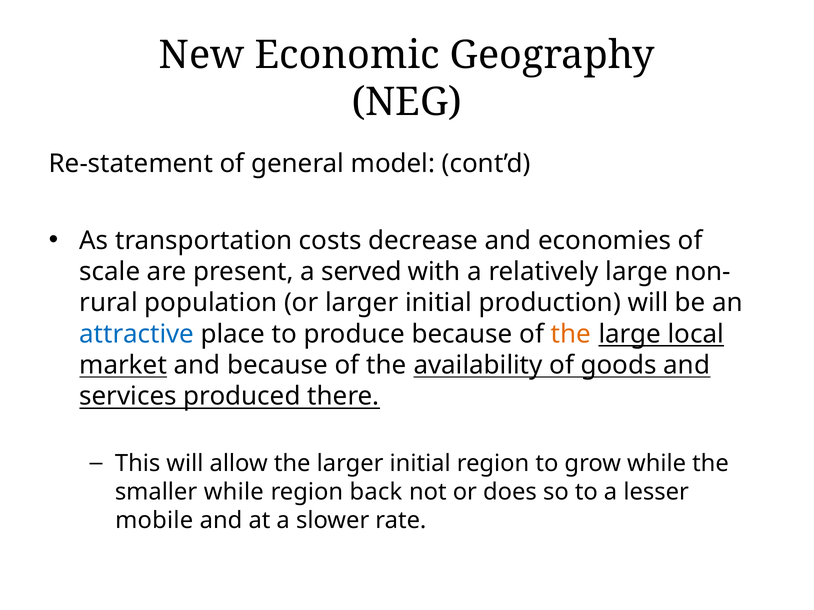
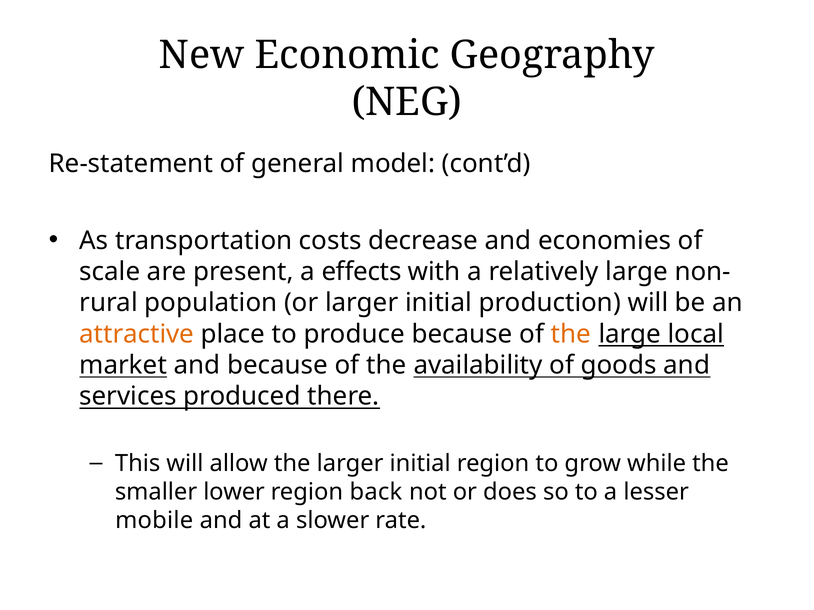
served: served -> effects
attractive colour: blue -> orange
smaller while: while -> lower
